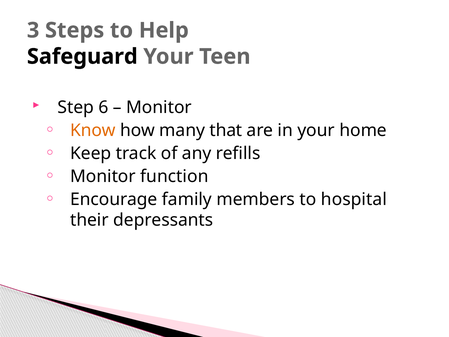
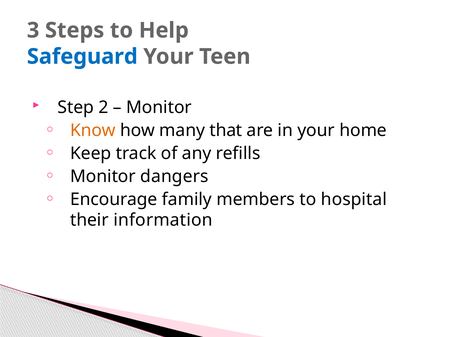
Safeguard colour: black -> blue
6: 6 -> 2
function: function -> dangers
depressants: depressants -> information
